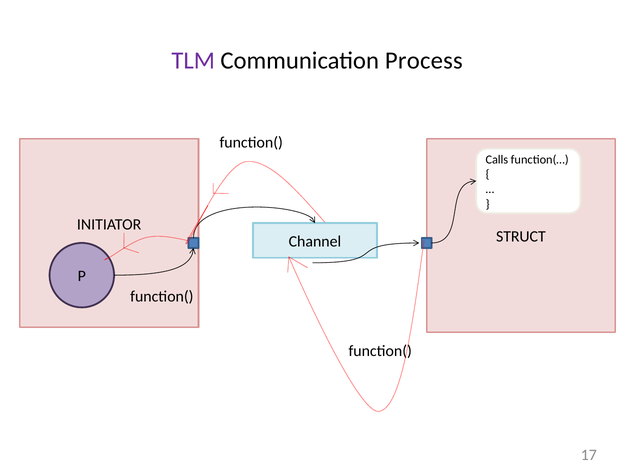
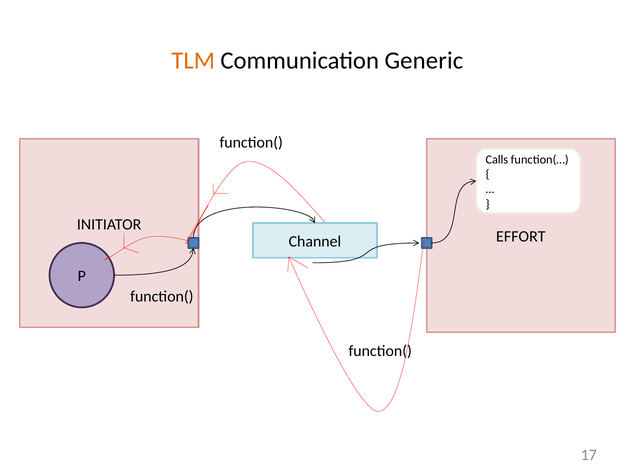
TLM colour: purple -> orange
Process: Process -> Generic
STRUCT: STRUCT -> EFFORT
